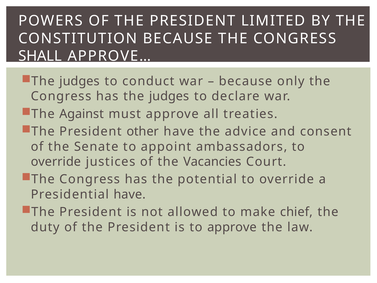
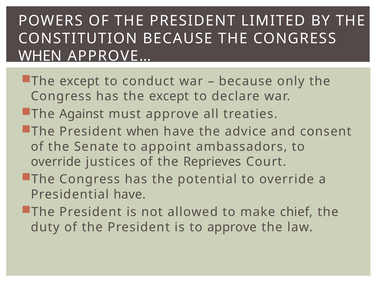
SHALL at (40, 56): SHALL -> WHEN
judges at (80, 81): judges -> except
has the judges: judges -> except
President other: other -> when
Vacancies: Vacancies -> Reprieves
